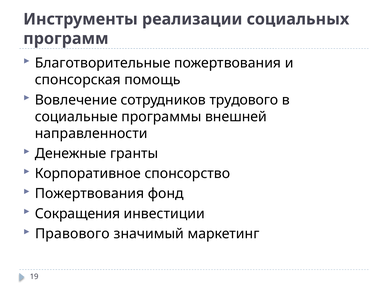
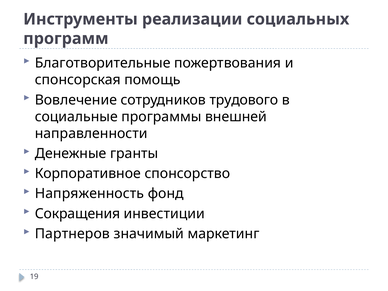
Пожертвования at (90, 194): Пожертвования -> Напряженность
Правового: Правового -> Партнеров
